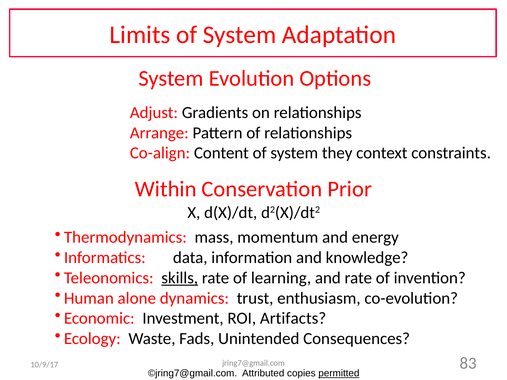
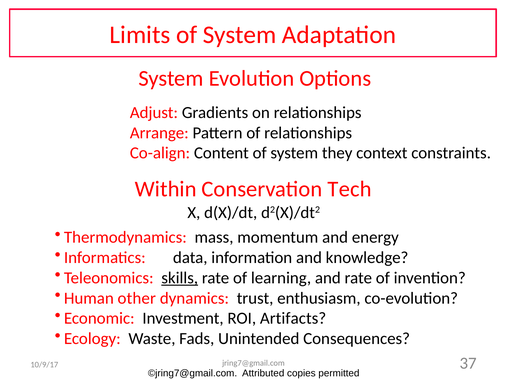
Prior: Prior -> Tech
alone: alone -> other
83: 83 -> 37
permitted underline: present -> none
